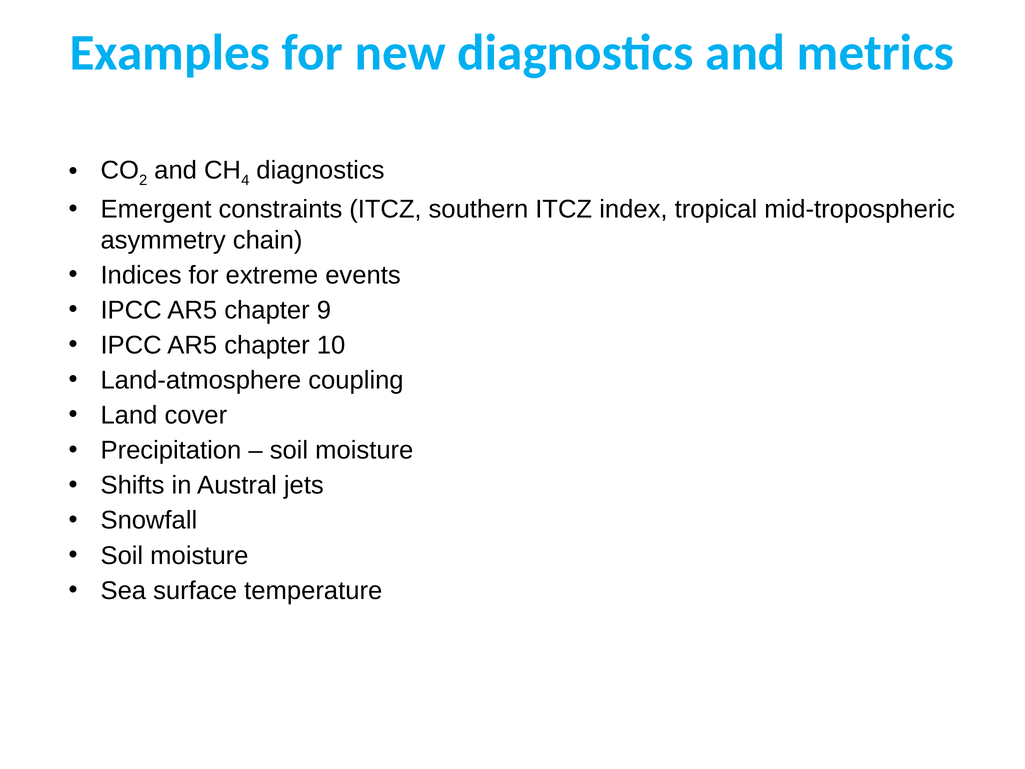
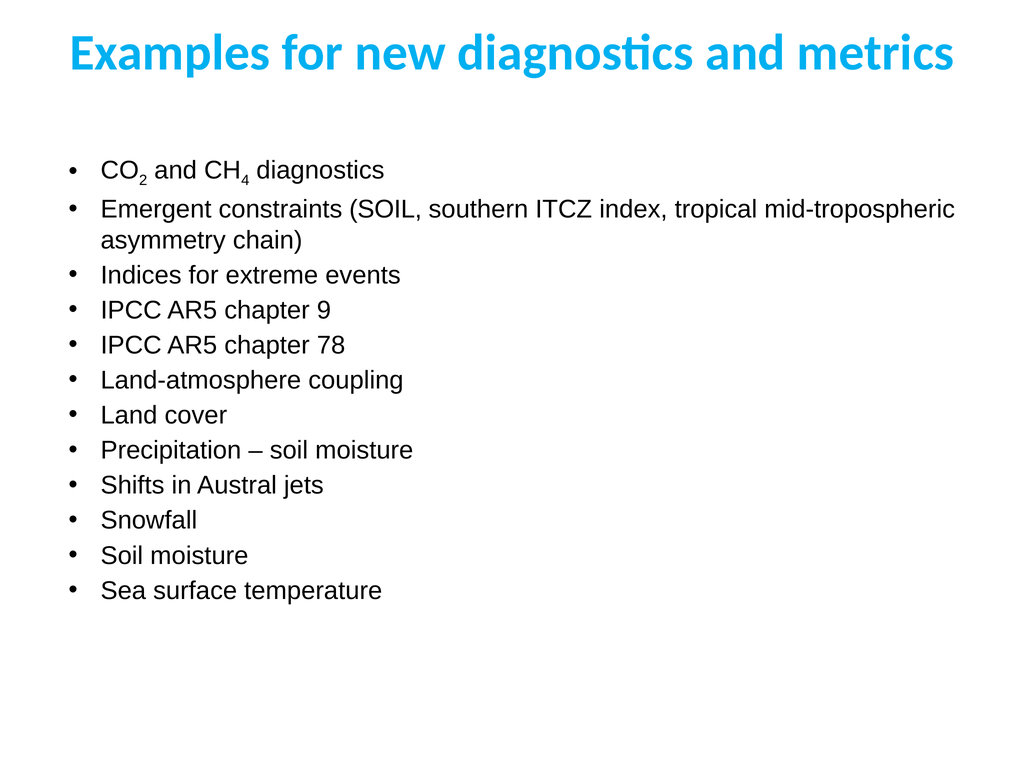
constraints ITCZ: ITCZ -> SOIL
10: 10 -> 78
